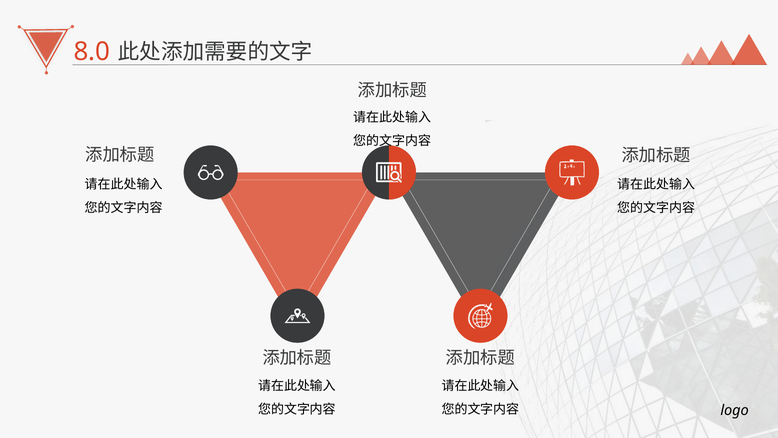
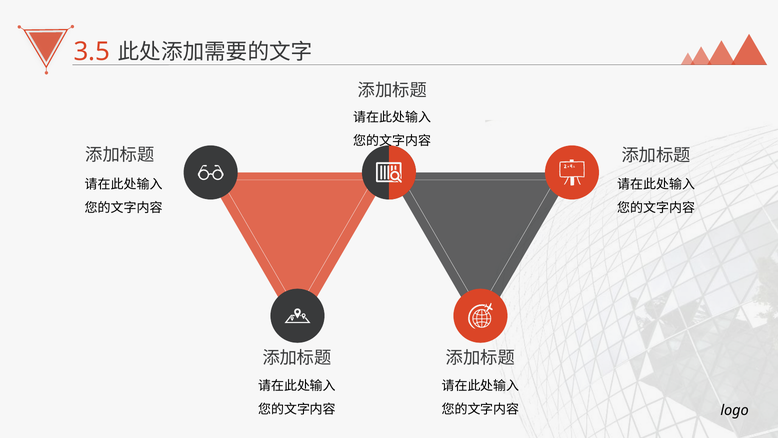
8.0: 8.0 -> 3.5
